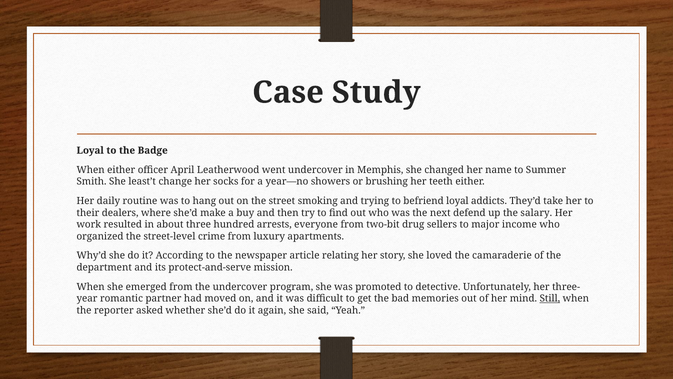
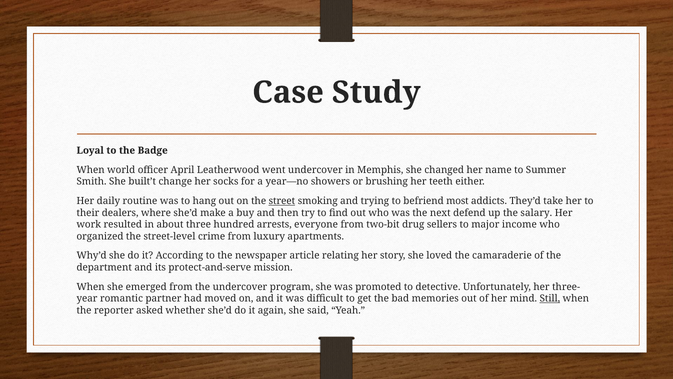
When either: either -> world
least’t: least’t -> built’t
street underline: none -> present
befriend loyal: loyal -> most
